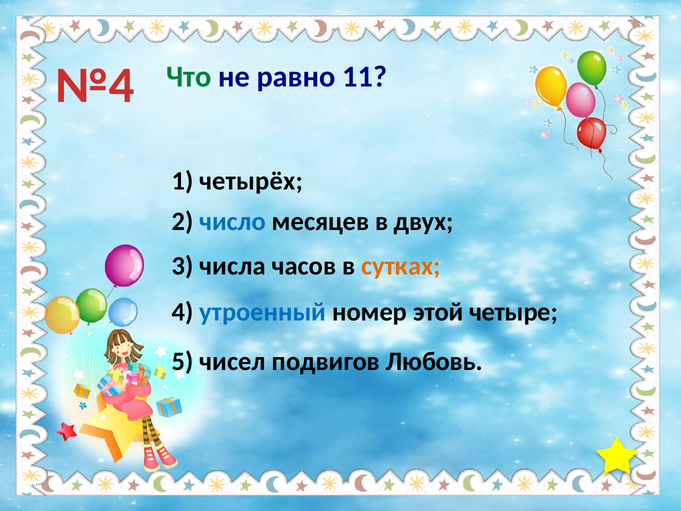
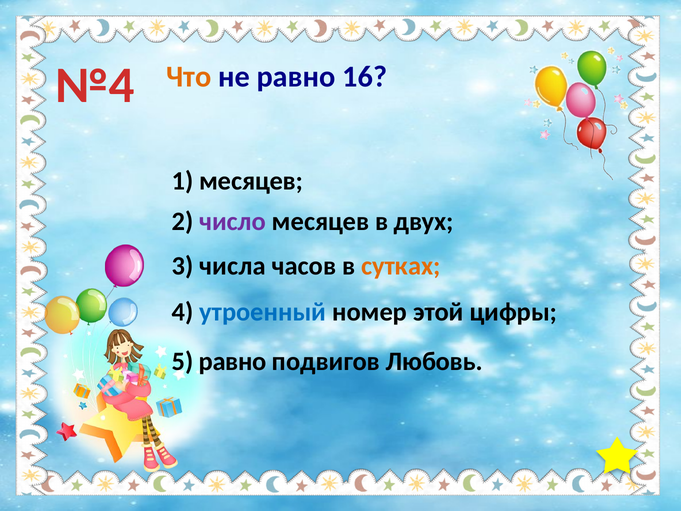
Что colour: green -> orange
11: 11 -> 16
1 четырёх: четырёх -> месяцев
число colour: blue -> purple
четыре: четыре -> цифры
5 чисел: чисел -> равно
